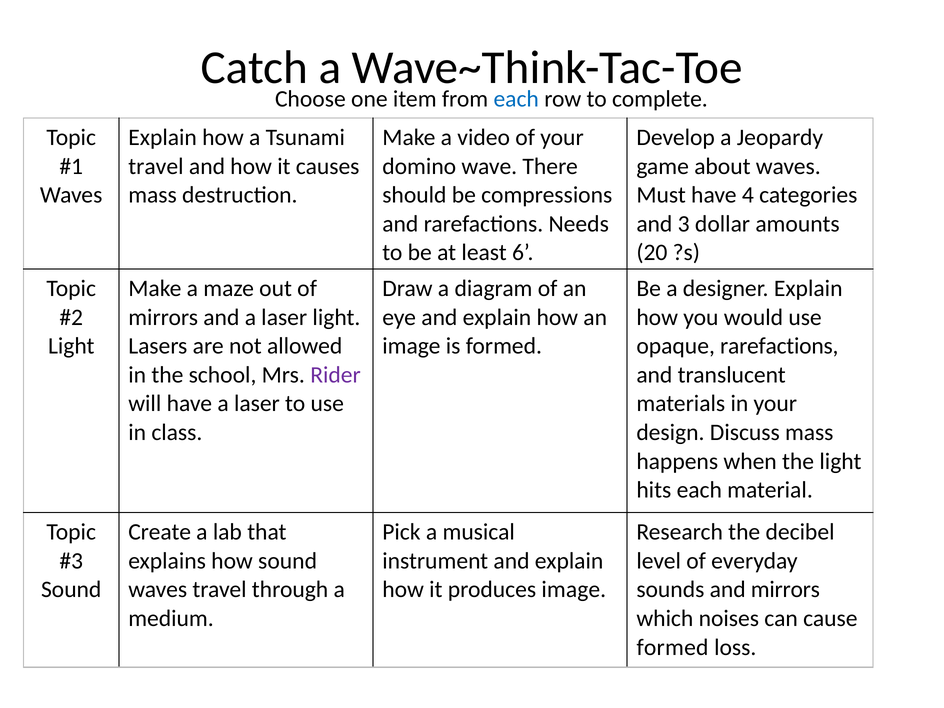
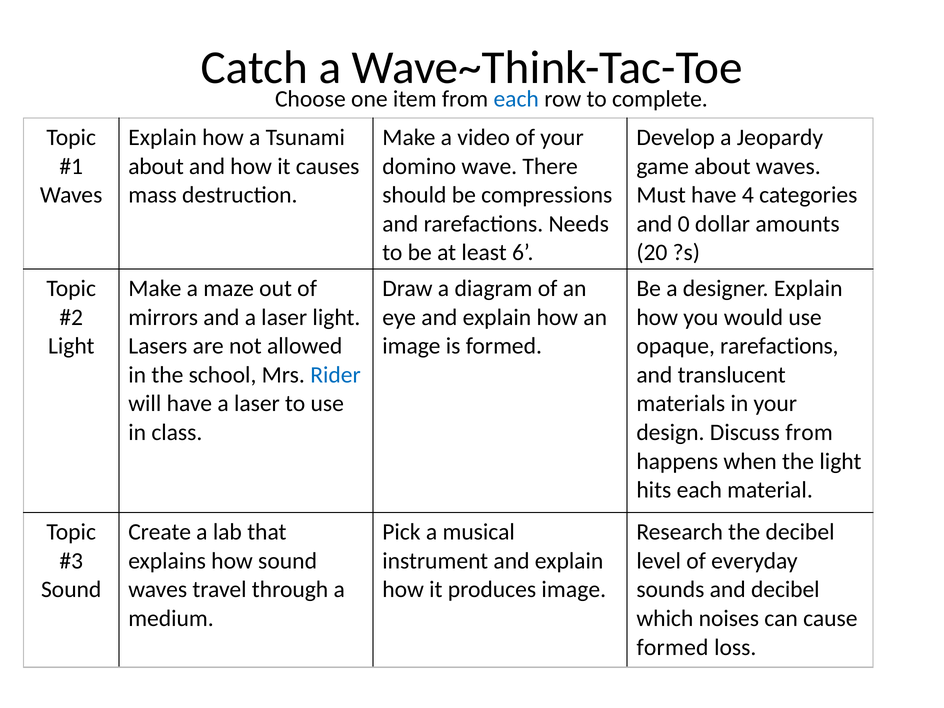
travel at (156, 166): travel -> about
3: 3 -> 0
Rider colour: purple -> blue
Discuss mass: mass -> from
and mirrors: mirrors -> decibel
